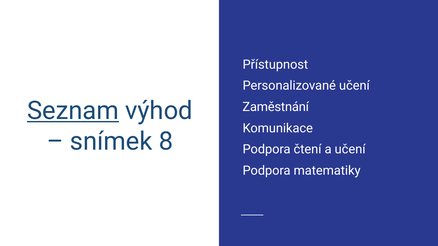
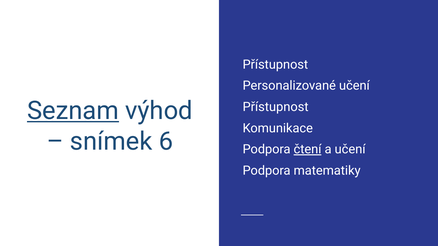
Zaměstnání at (276, 107): Zaměstnání -> Přístupnost
8: 8 -> 6
čtení underline: none -> present
